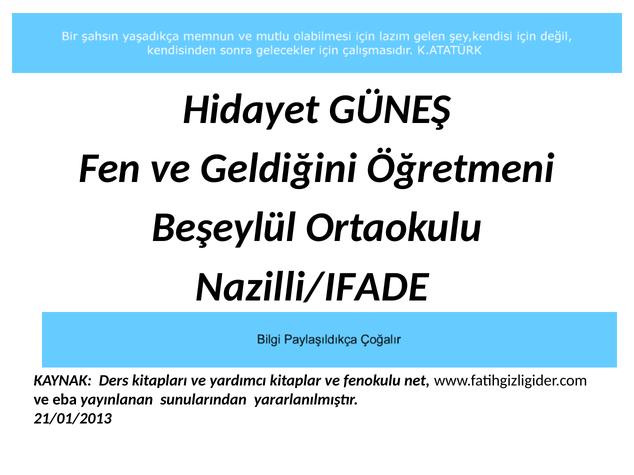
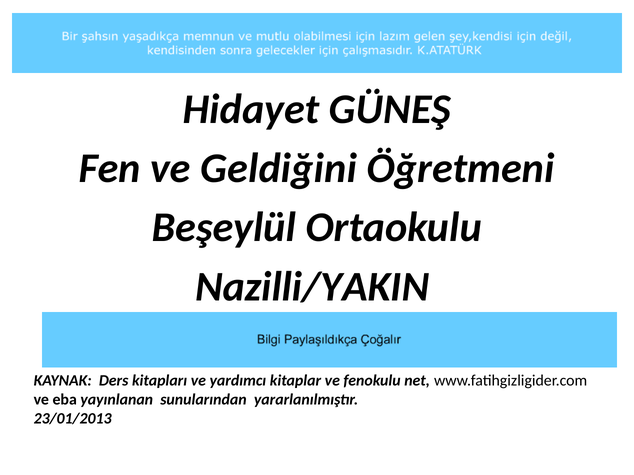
Nazilli/IFADE: Nazilli/IFADE -> Nazilli/YAKIN
21/01/2013: 21/01/2013 -> 23/01/2013
